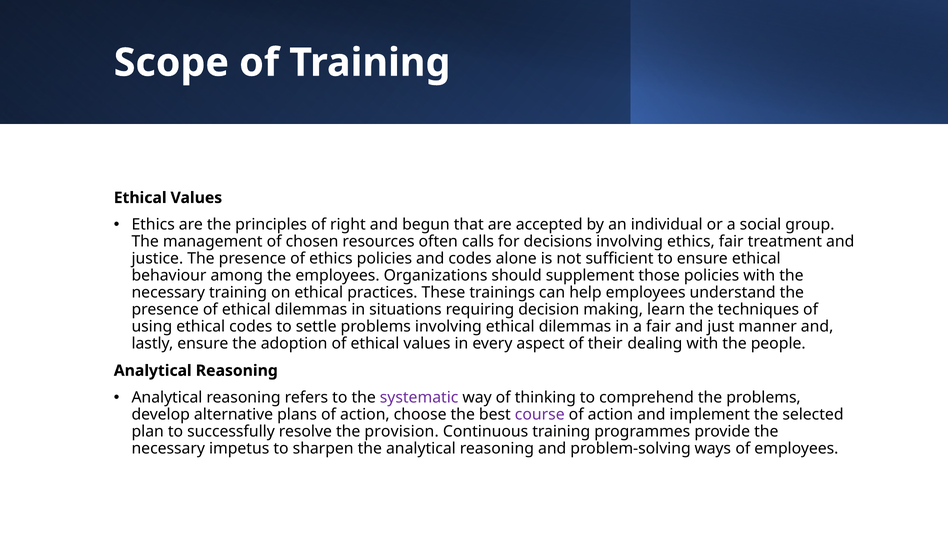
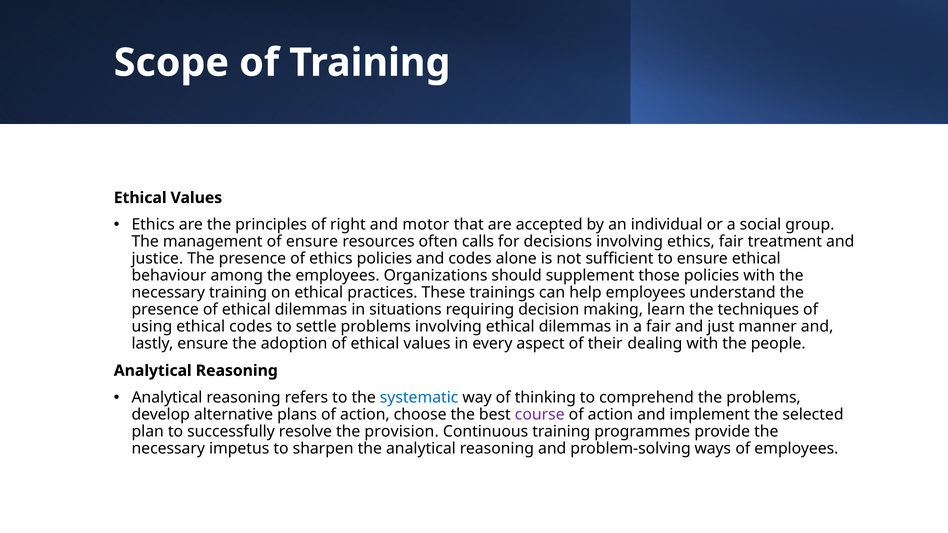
begun: begun -> motor
of chosen: chosen -> ensure
systematic colour: purple -> blue
